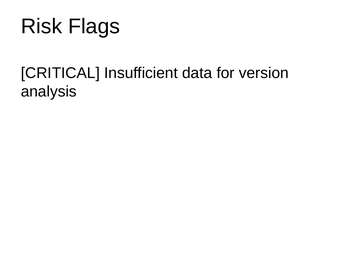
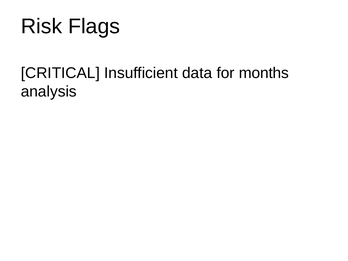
version: version -> months
